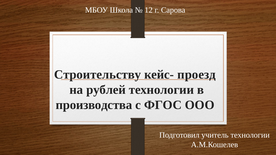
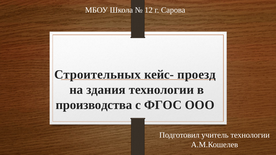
Строительству: Строительству -> Строительных
рублей: рублей -> здания
